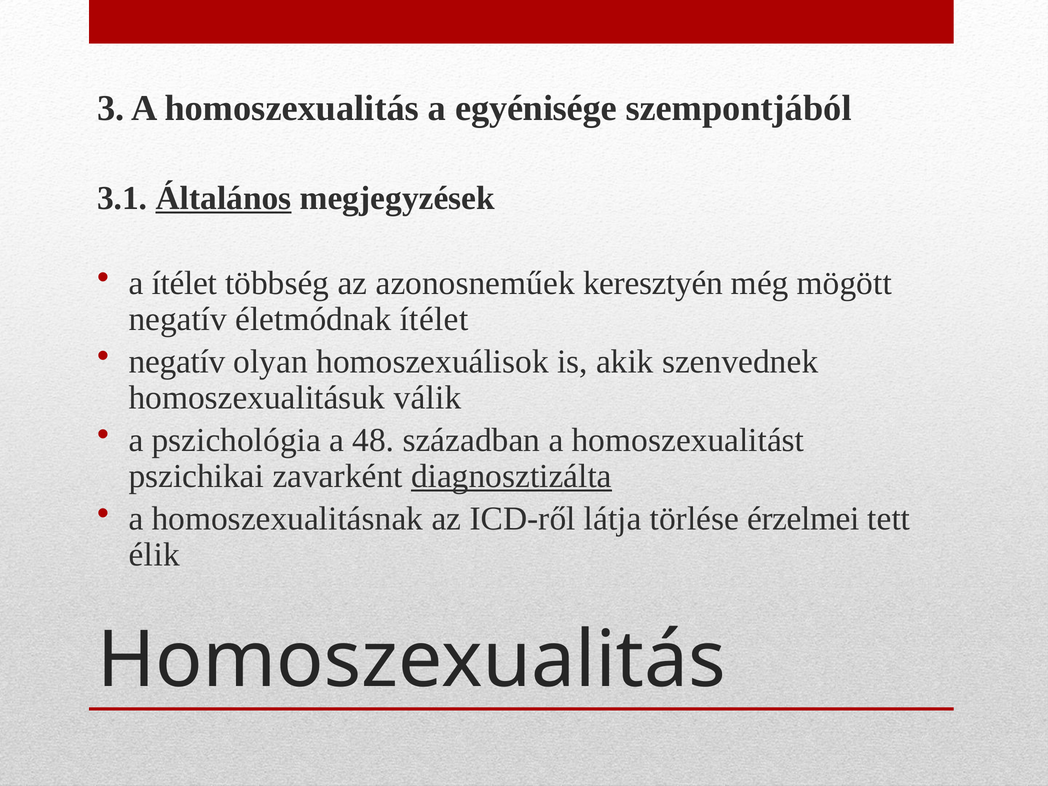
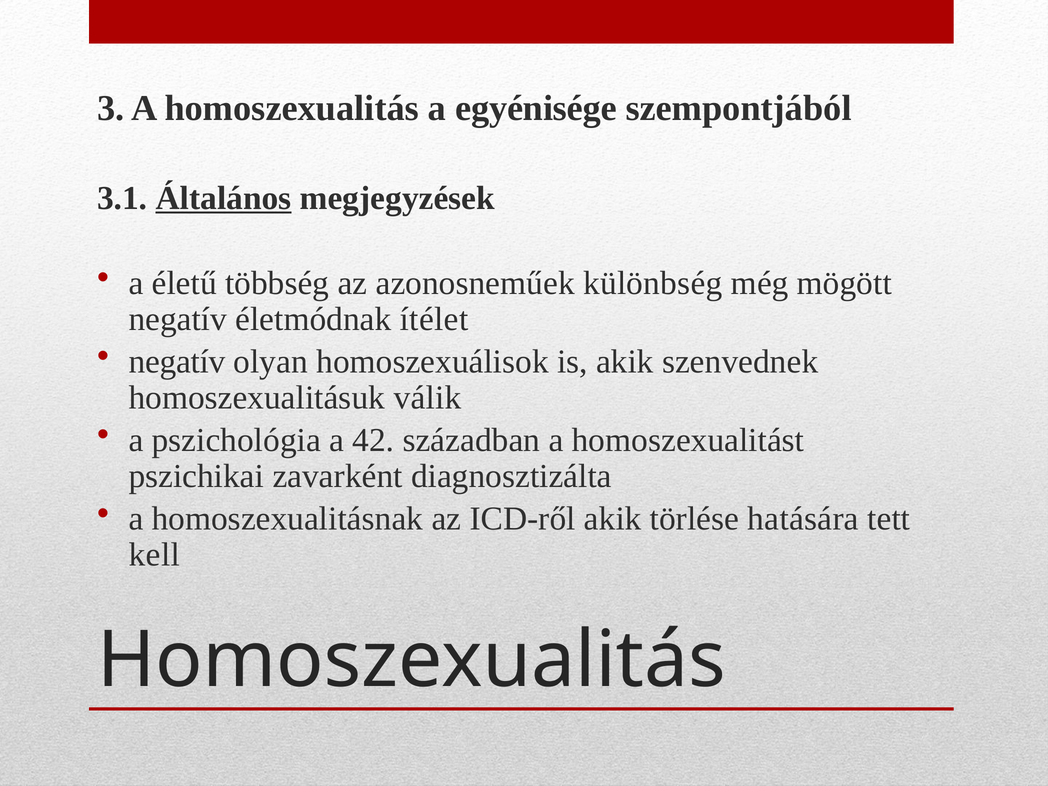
a ítélet: ítélet -> életű
keresztyén: keresztyén -> különbség
48: 48 -> 42
diagnosztizálta underline: present -> none
ICD-ről látja: látja -> akik
érzelmei: érzelmei -> hatására
élik: élik -> kell
